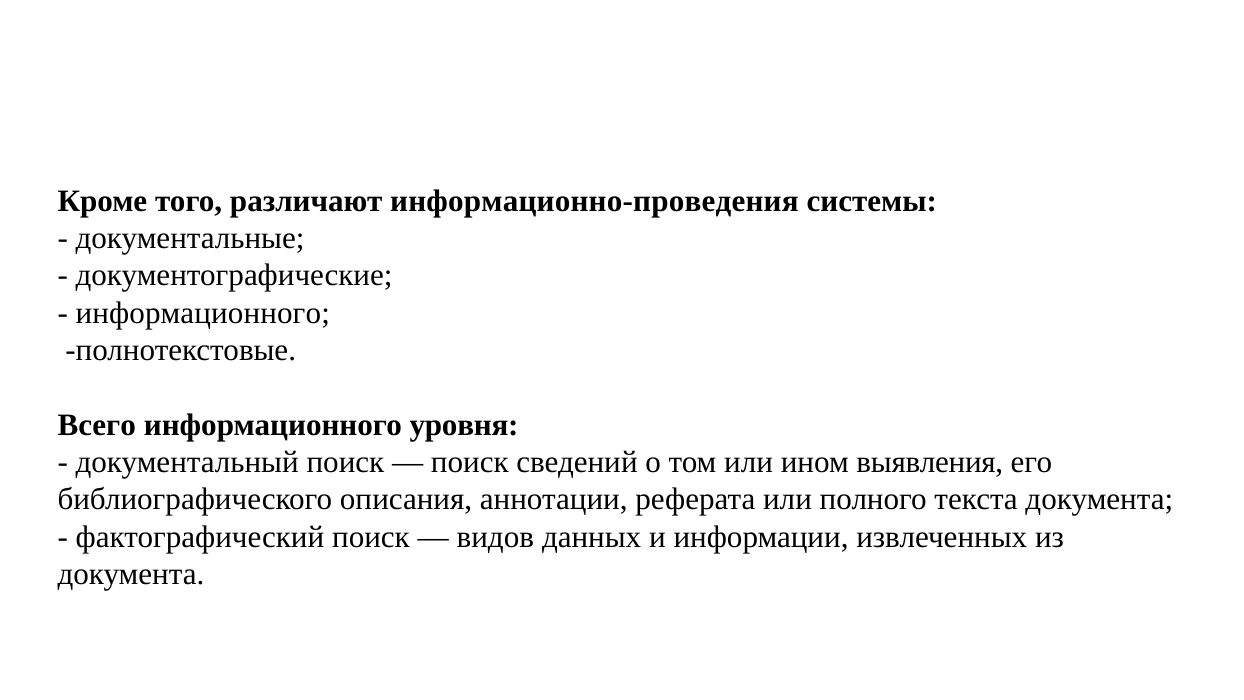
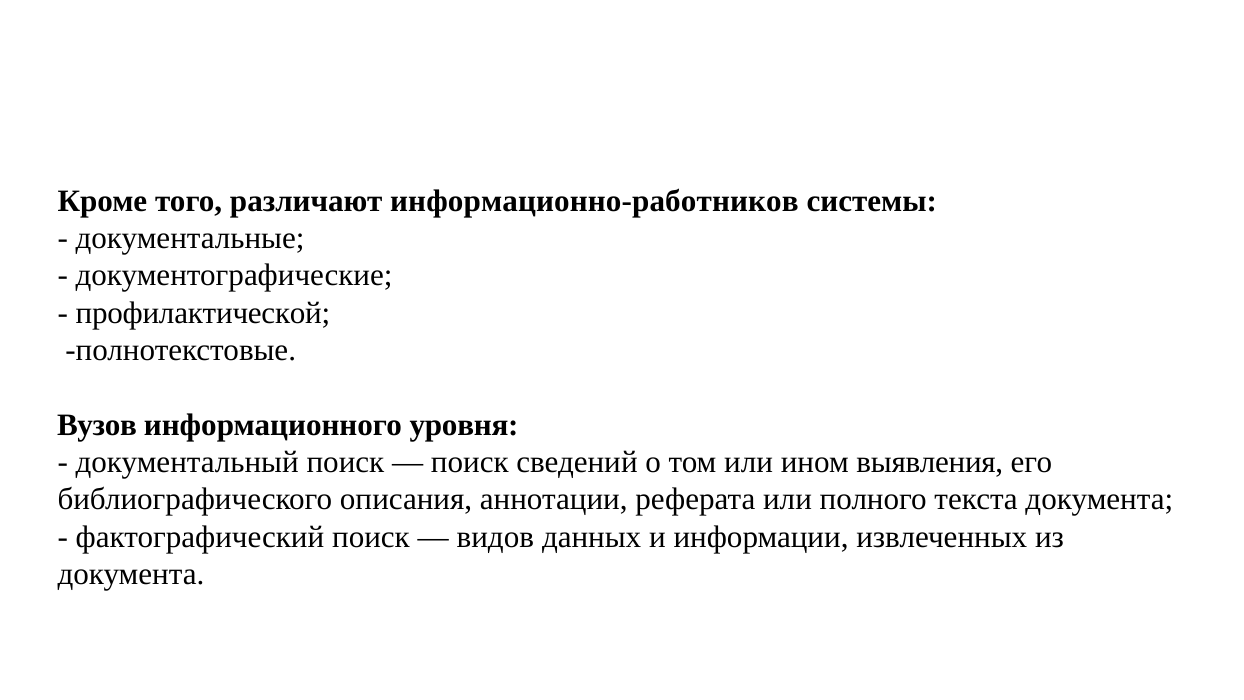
информационно-проведения: информационно-проведения -> информационно-работников
информационного at (203, 313): информационного -> профилактической
Всего: Всего -> Вузов
